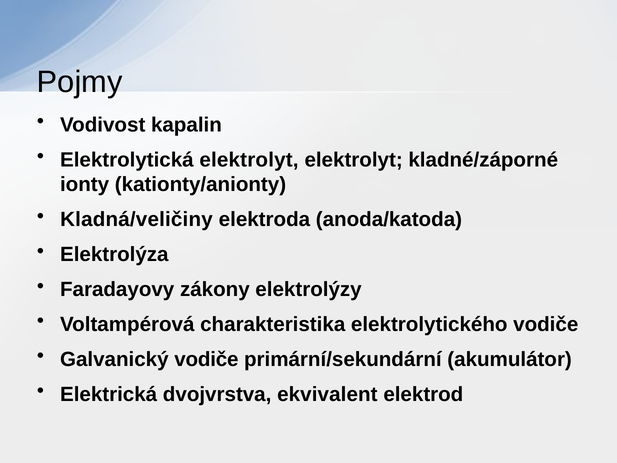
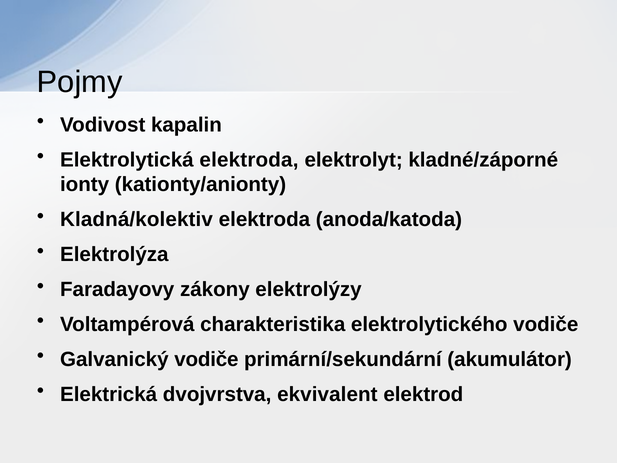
Elektrolytická elektrolyt: elektrolyt -> elektroda
Kladná/veličiny: Kladná/veličiny -> Kladná/kolektiv
